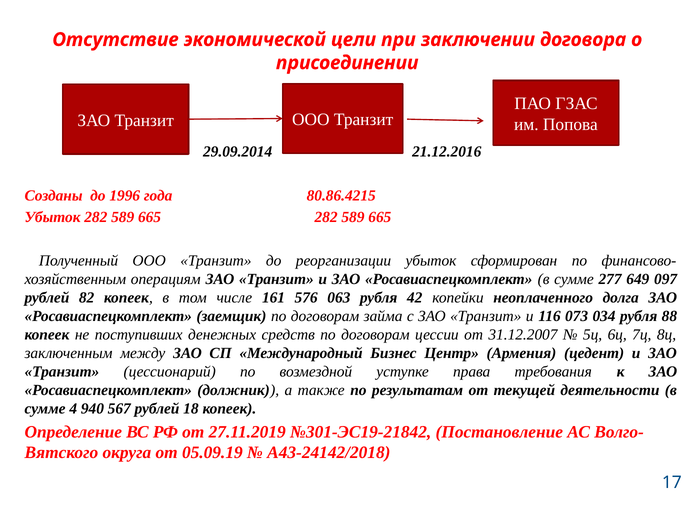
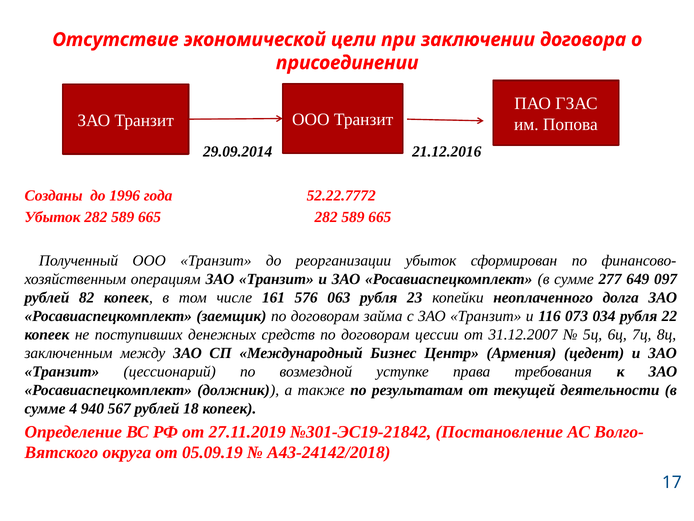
80.86.4215: 80.86.4215 -> 52.22.7772
42: 42 -> 23
88: 88 -> 22
